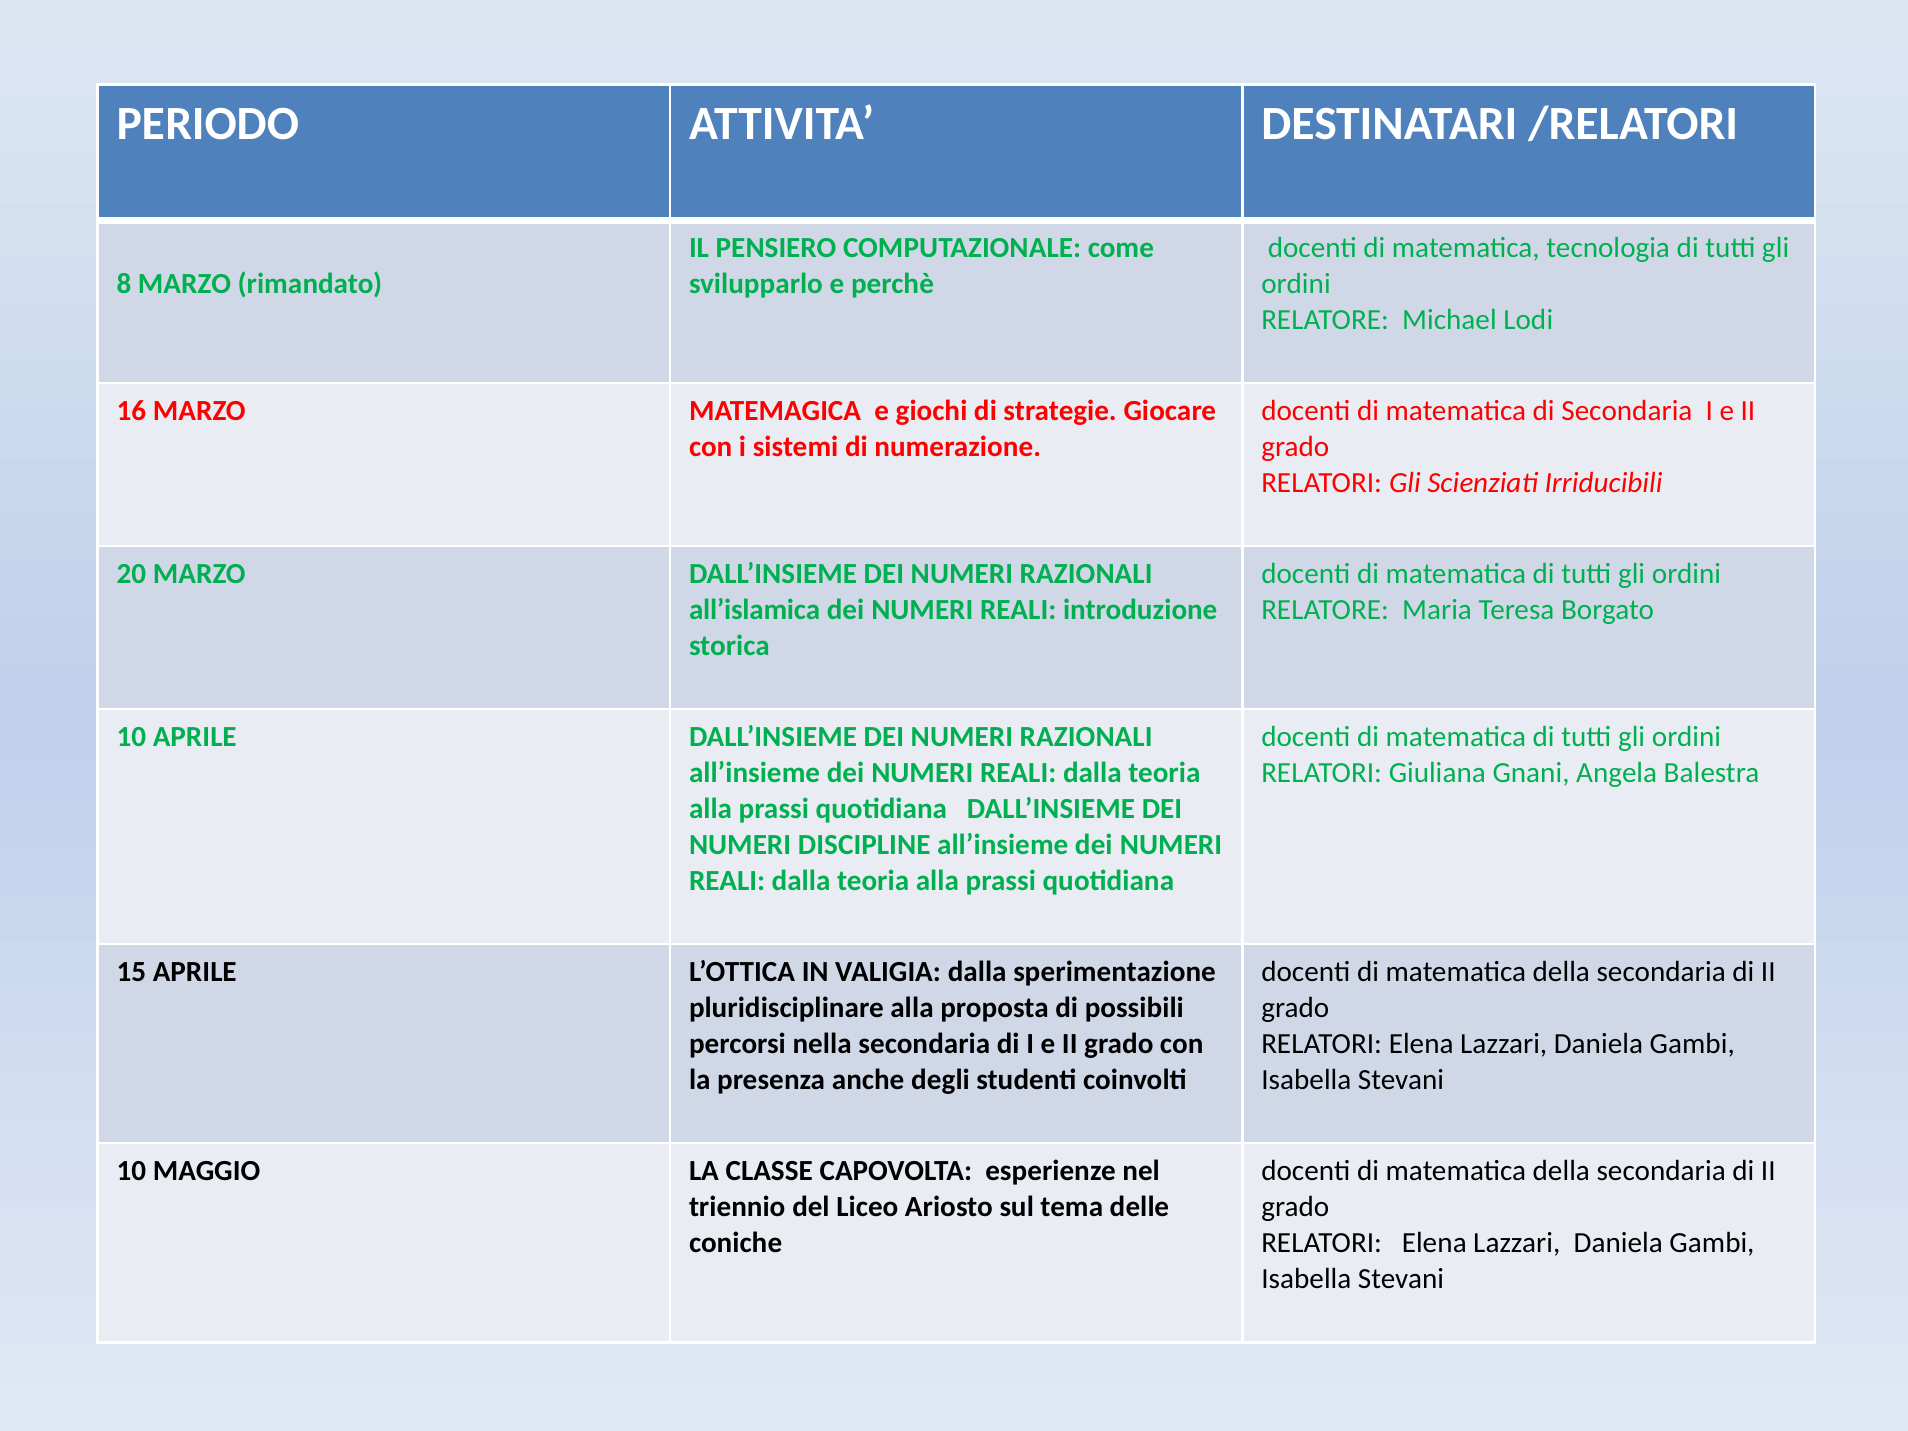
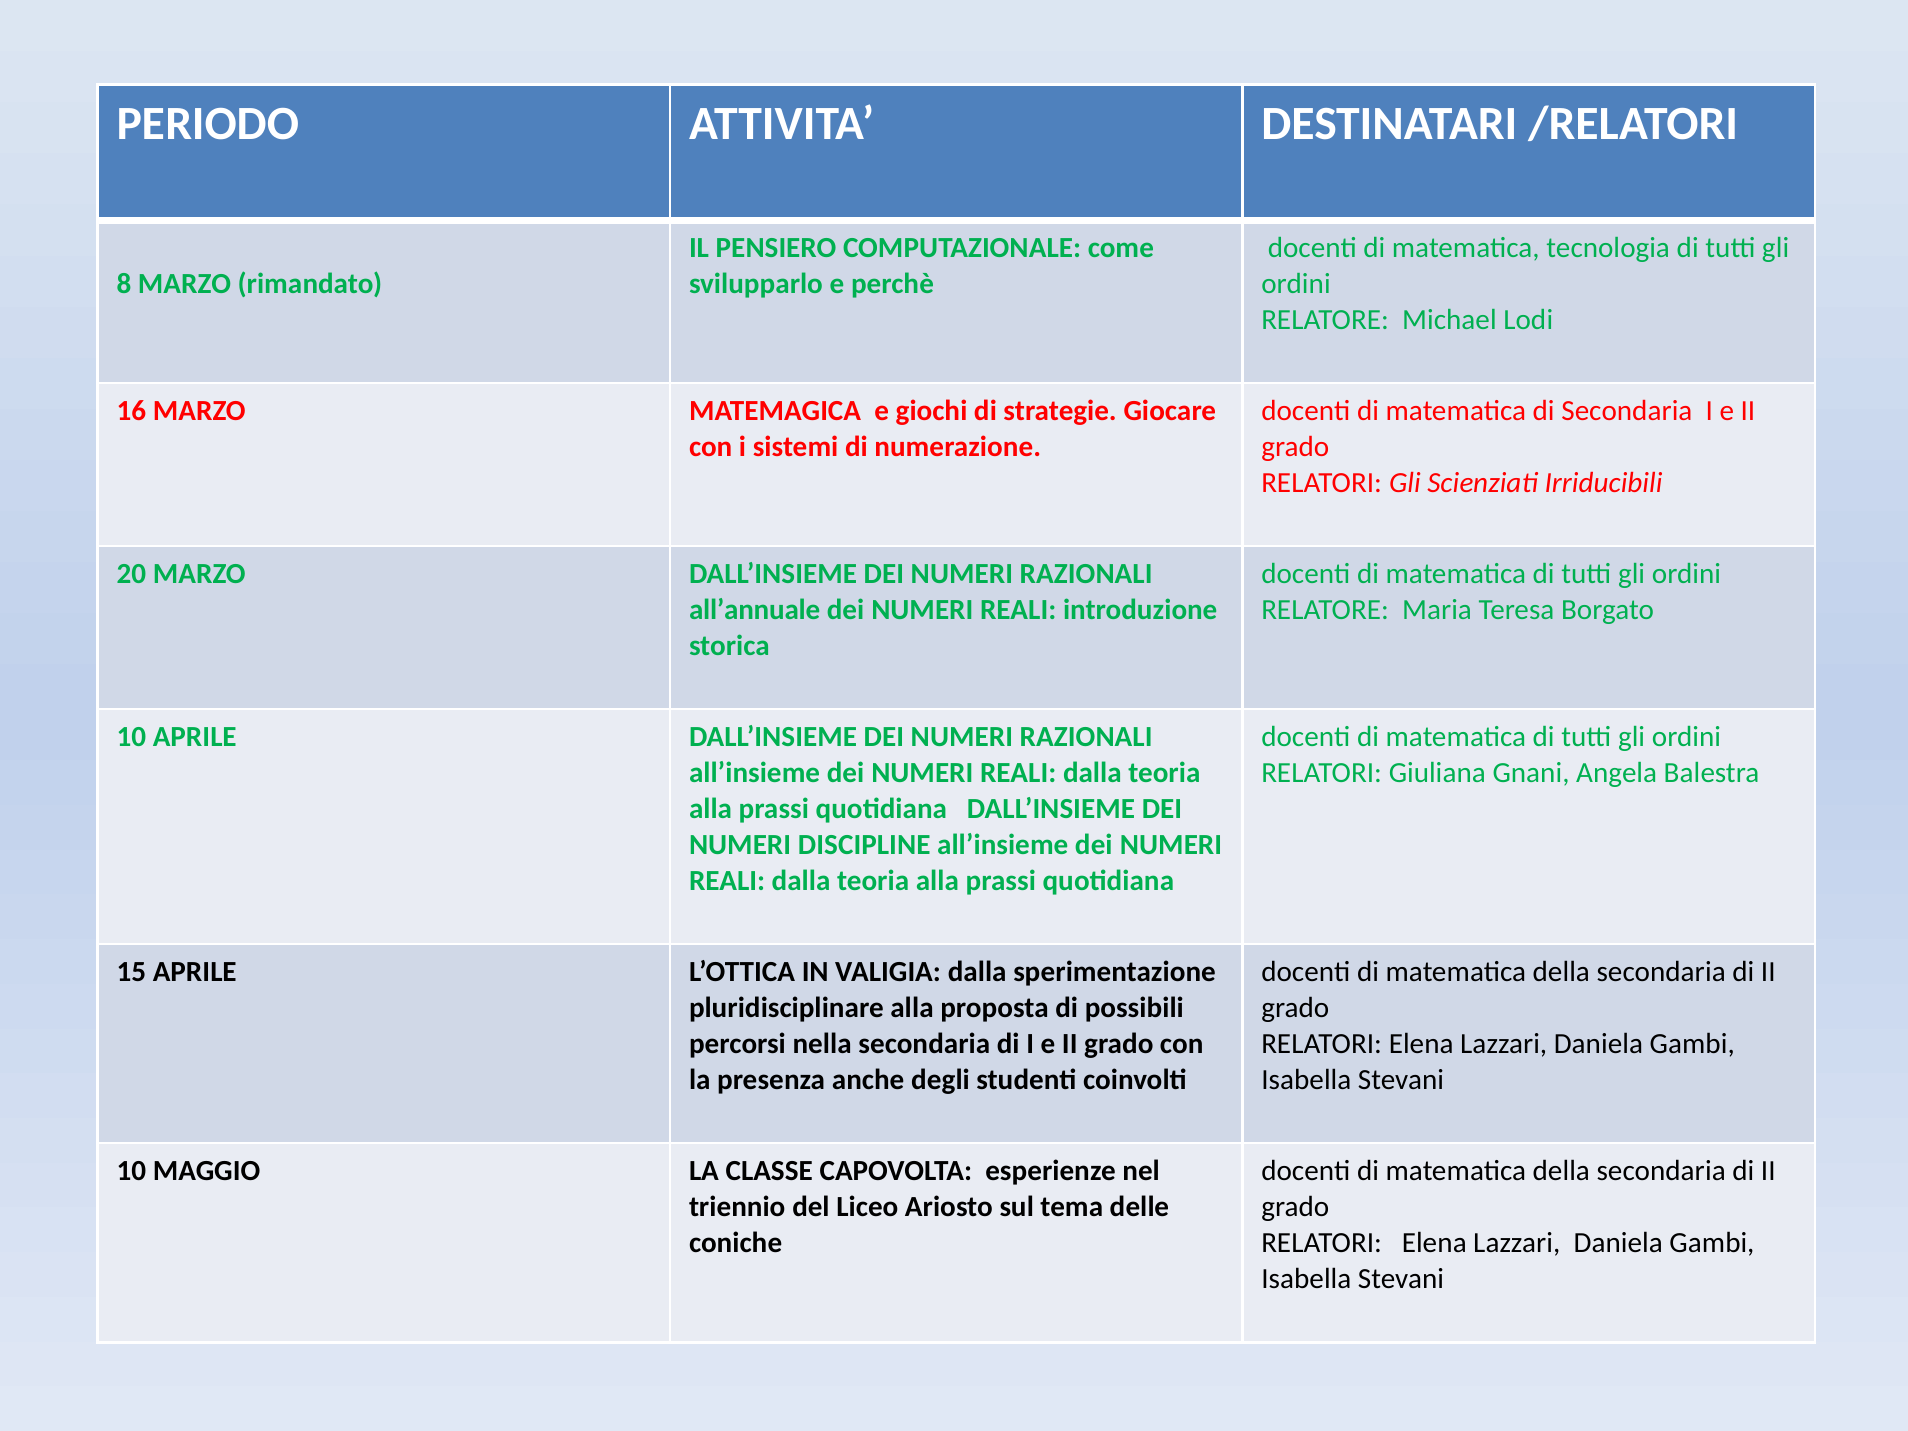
all’islamica: all’islamica -> all’annuale
